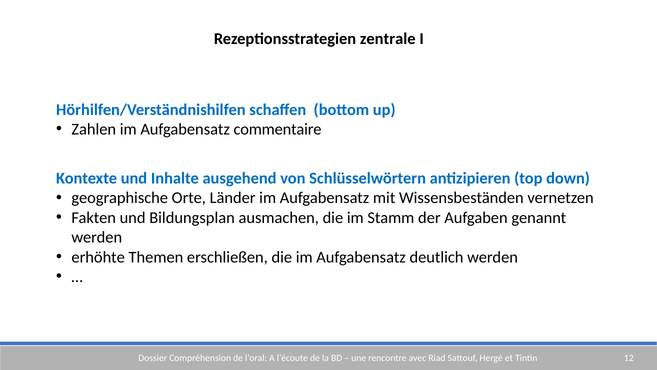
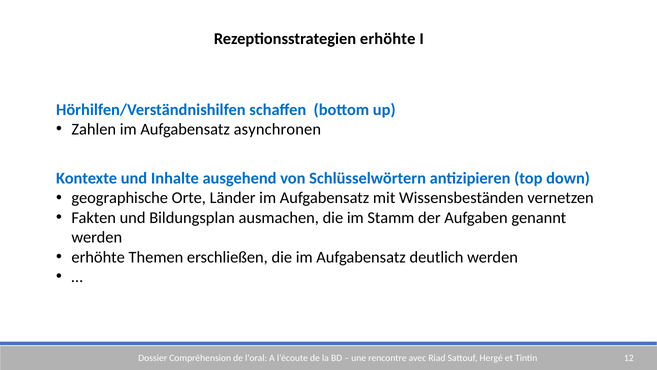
Rezeptionsstrategien zentrale: zentrale -> erhöhte
commentaire: commentaire -> asynchronen
